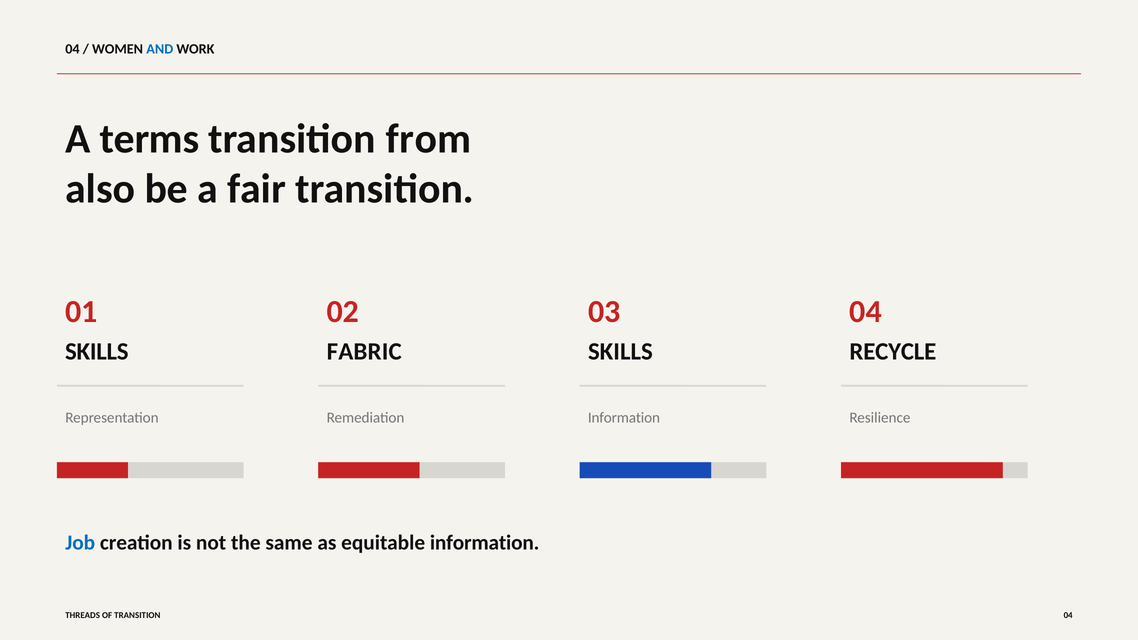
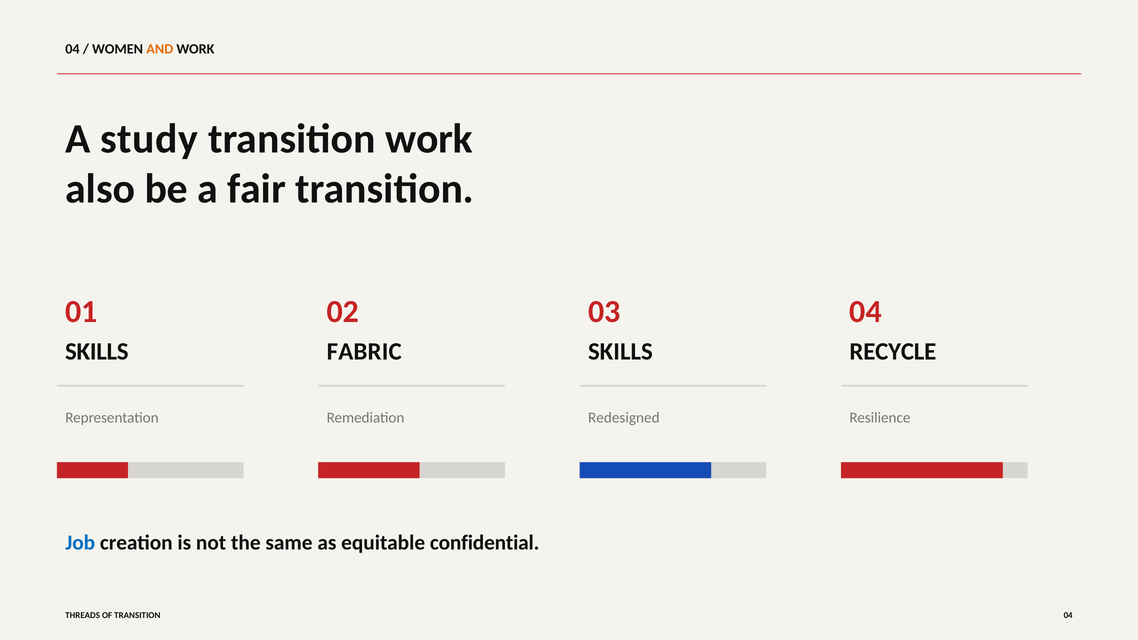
AND colour: blue -> orange
terms: terms -> study
transition from: from -> work
Information at (624, 418): Information -> Redesigned
equitable information: information -> confidential
